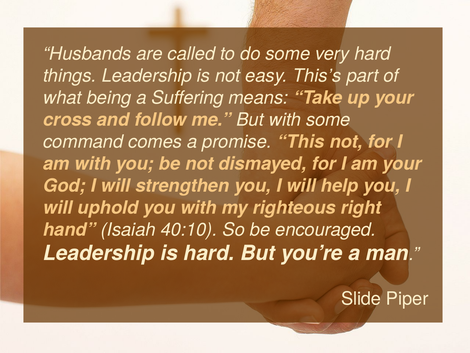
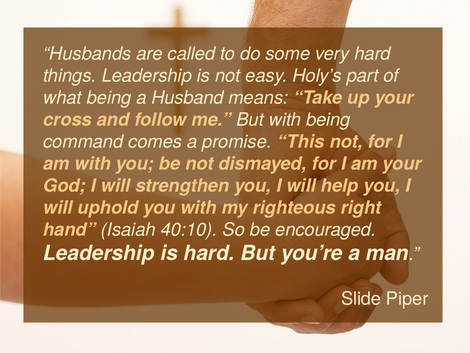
This’s: This’s -> Holy’s
Suffering: Suffering -> Husband
with some: some -> being
